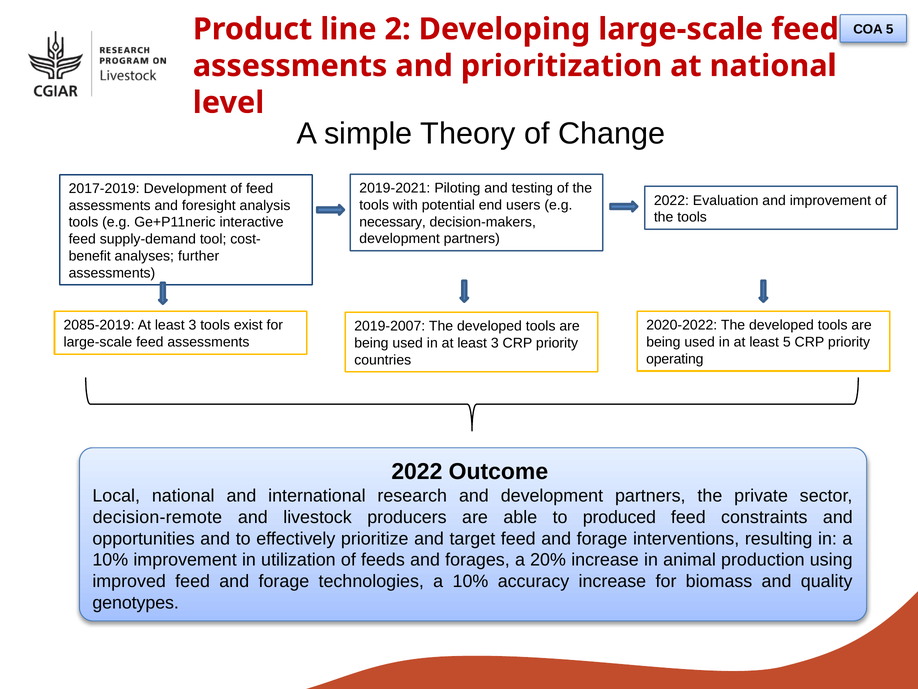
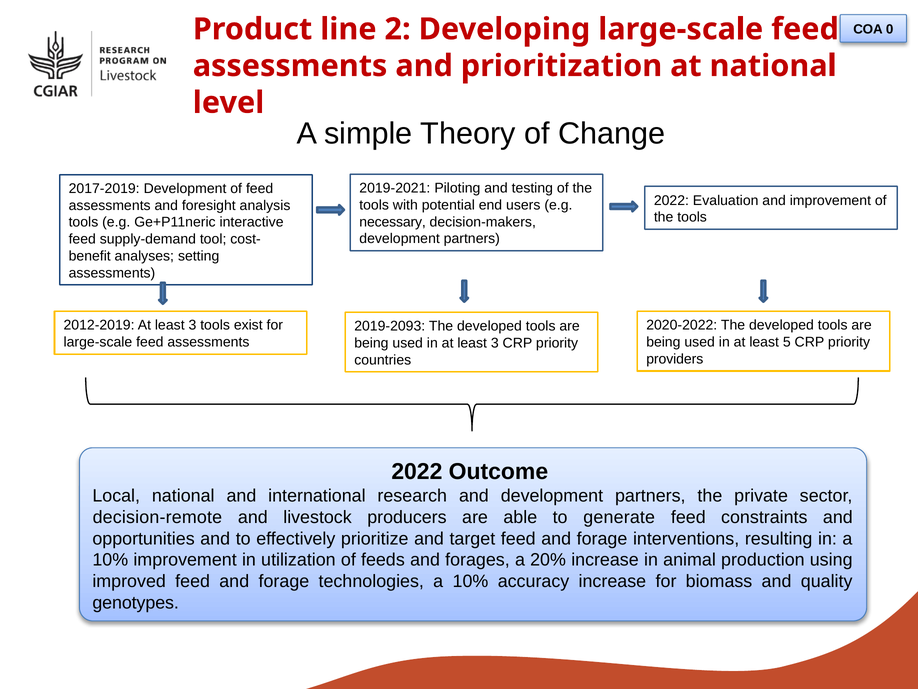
COA 5: 5 -> 0
further: further -> setting
2085-2019: 2085-2019 -> 2012-2019
2019-2007: 2019-2007 -> 2019-2093
operating: operating -> providers
produced: produced -> generate
